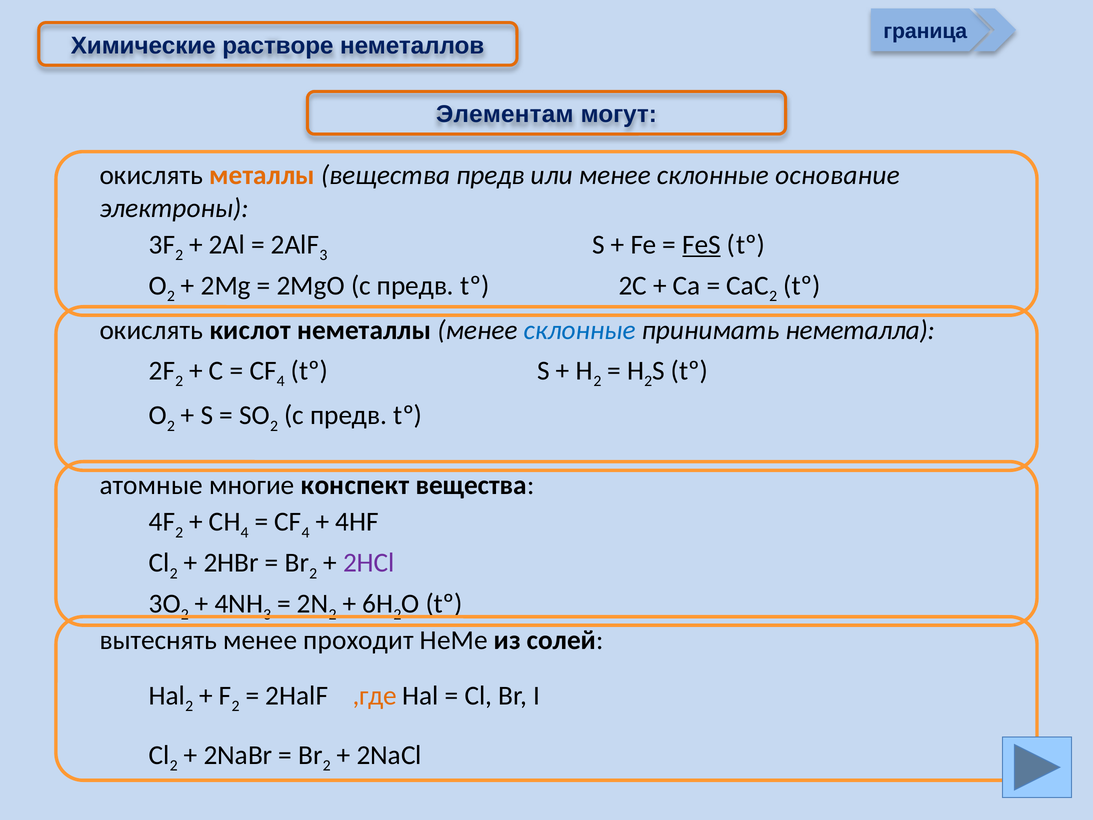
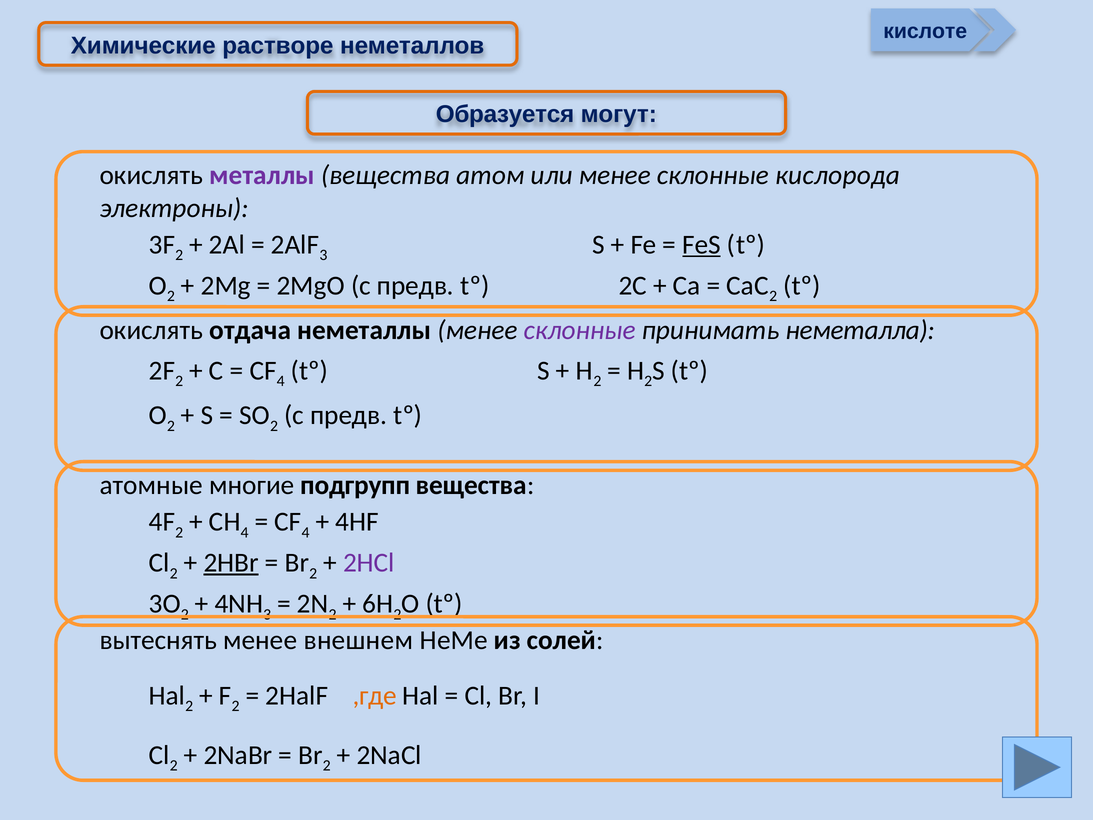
граница: граница -> кислоте
Элементам: Элементам -> Образуется
металлы colour: orange -> purple
вещества предв: предв -> атом
основание: основание -> кислорода
кислот: кислот -> отдача
склонные at (580, 330) colour: blue -> purple
конспект: конспект -> подгрупп
2HBr underline: none -> present
проходит: проходит -> внешнем
